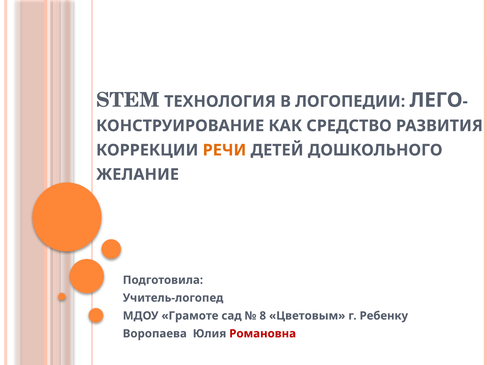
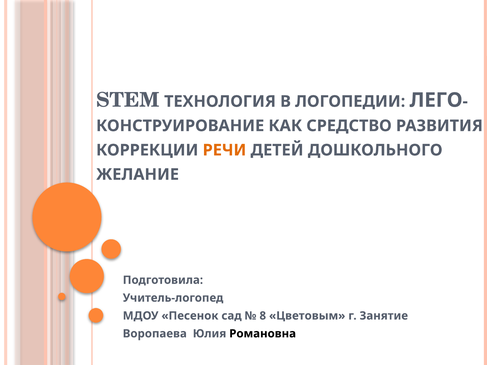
Грамоте: Грамоте -> Песенок
Ребенку: Ребенку -> Занятие
Романовна colour: red -> black
